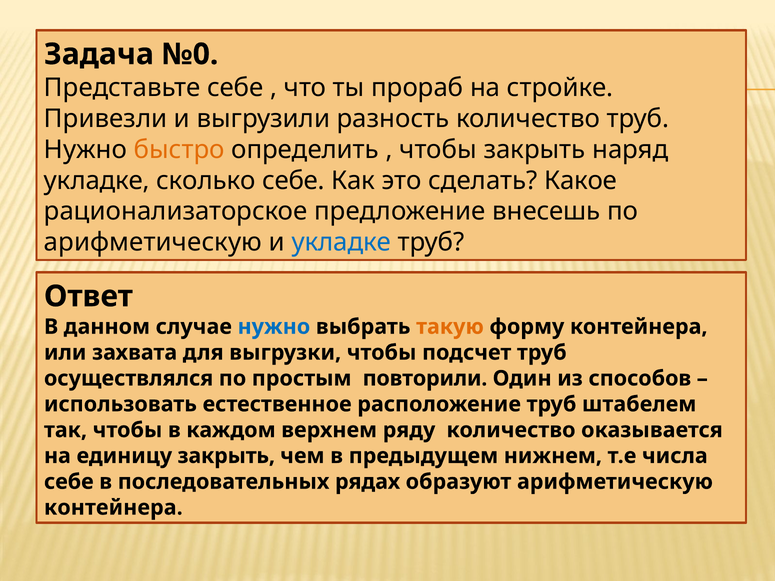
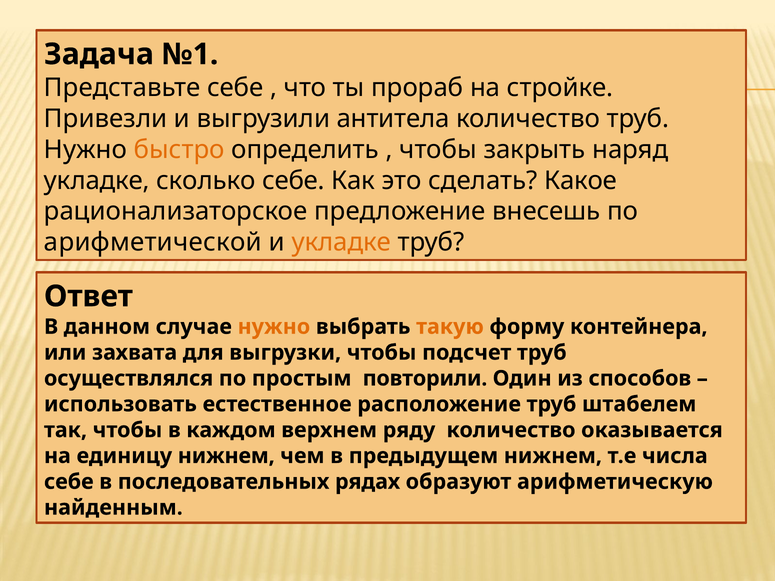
№0: №0 -> №1
разность: разность -> антитела
арифметическую at (153, 243): арифметическую -> арифметической
укладке at (341, 243) colour: blue -> orange
нужно at (274, 327) colour: blue -> orange
единицу закрыть: закрыть -> нижнем
контейнера at (113, 508): контейнера -> найденным
